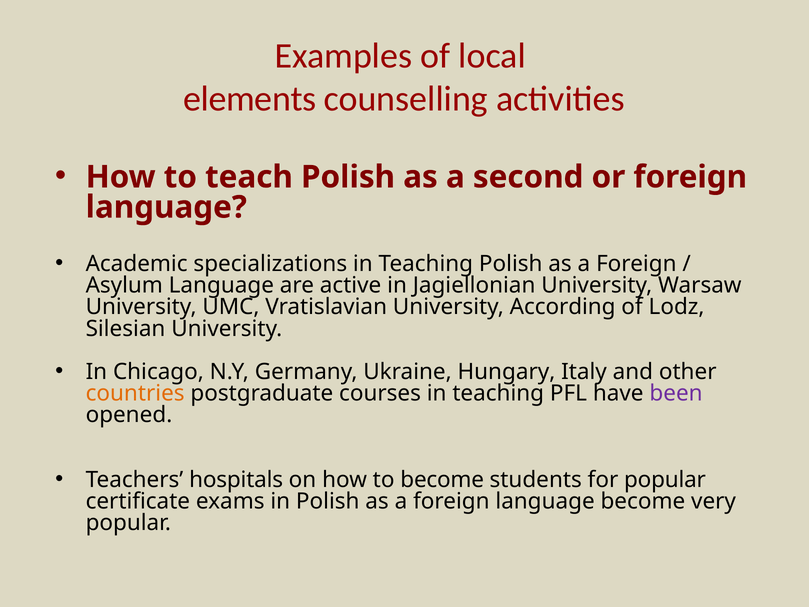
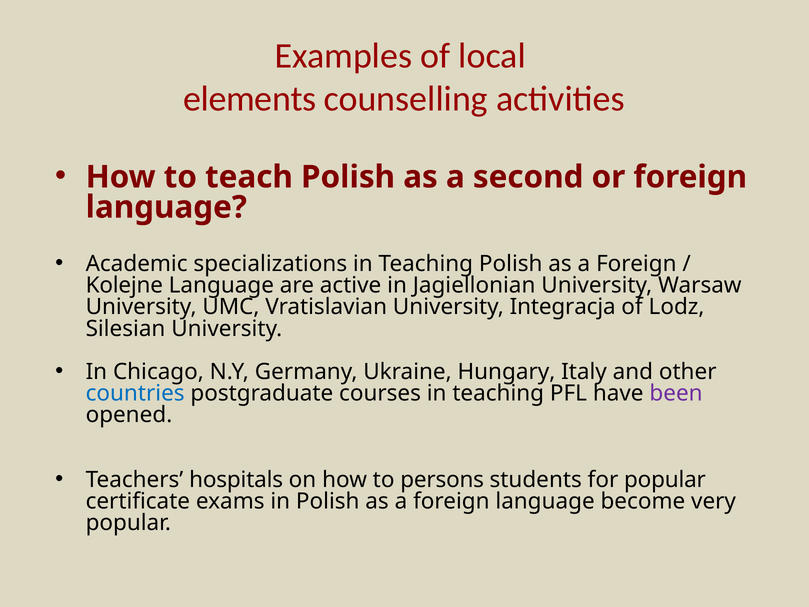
Asylum: Asylum -> Kolejne
According: According -> Integracja
countries colour: orange -> blue
to become: become -> persons
